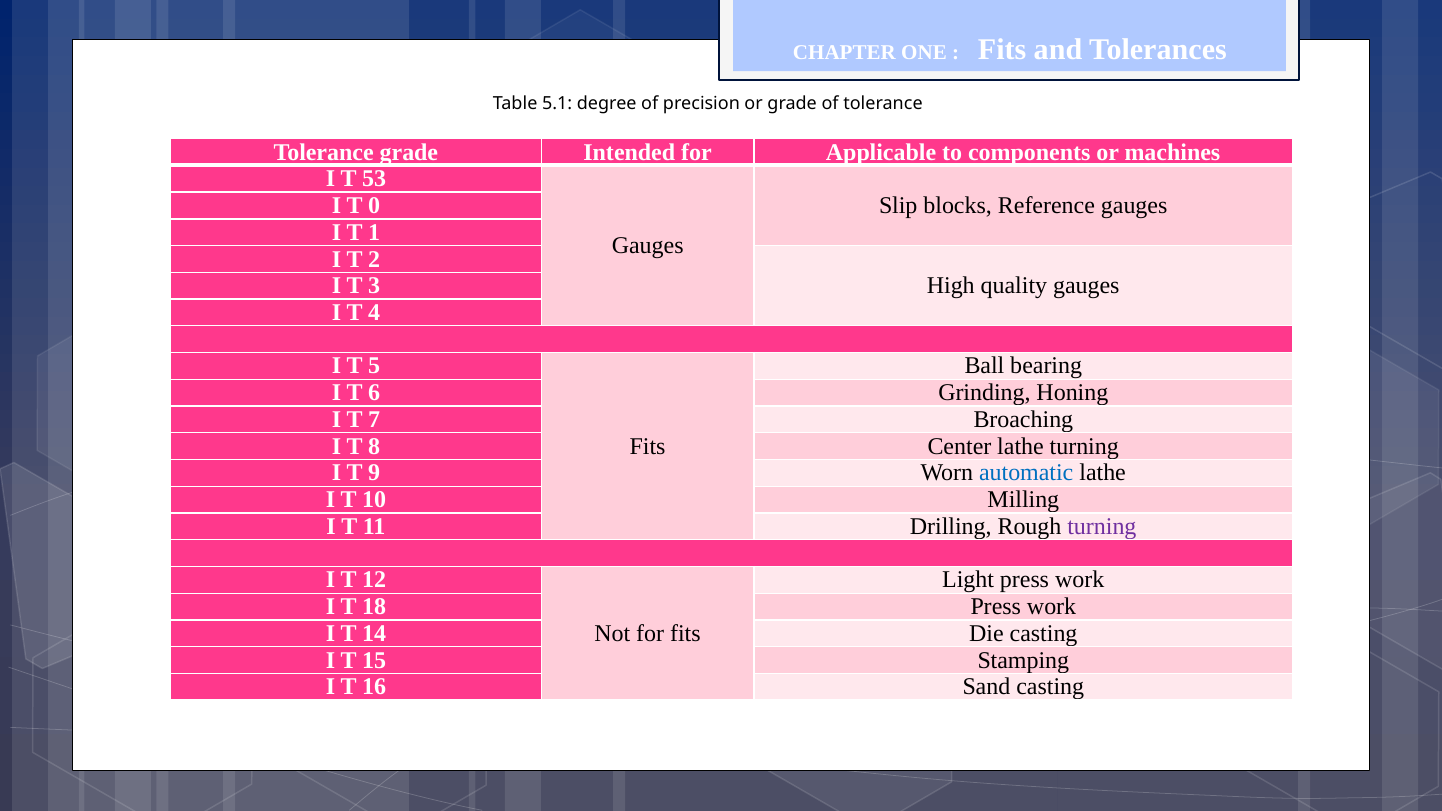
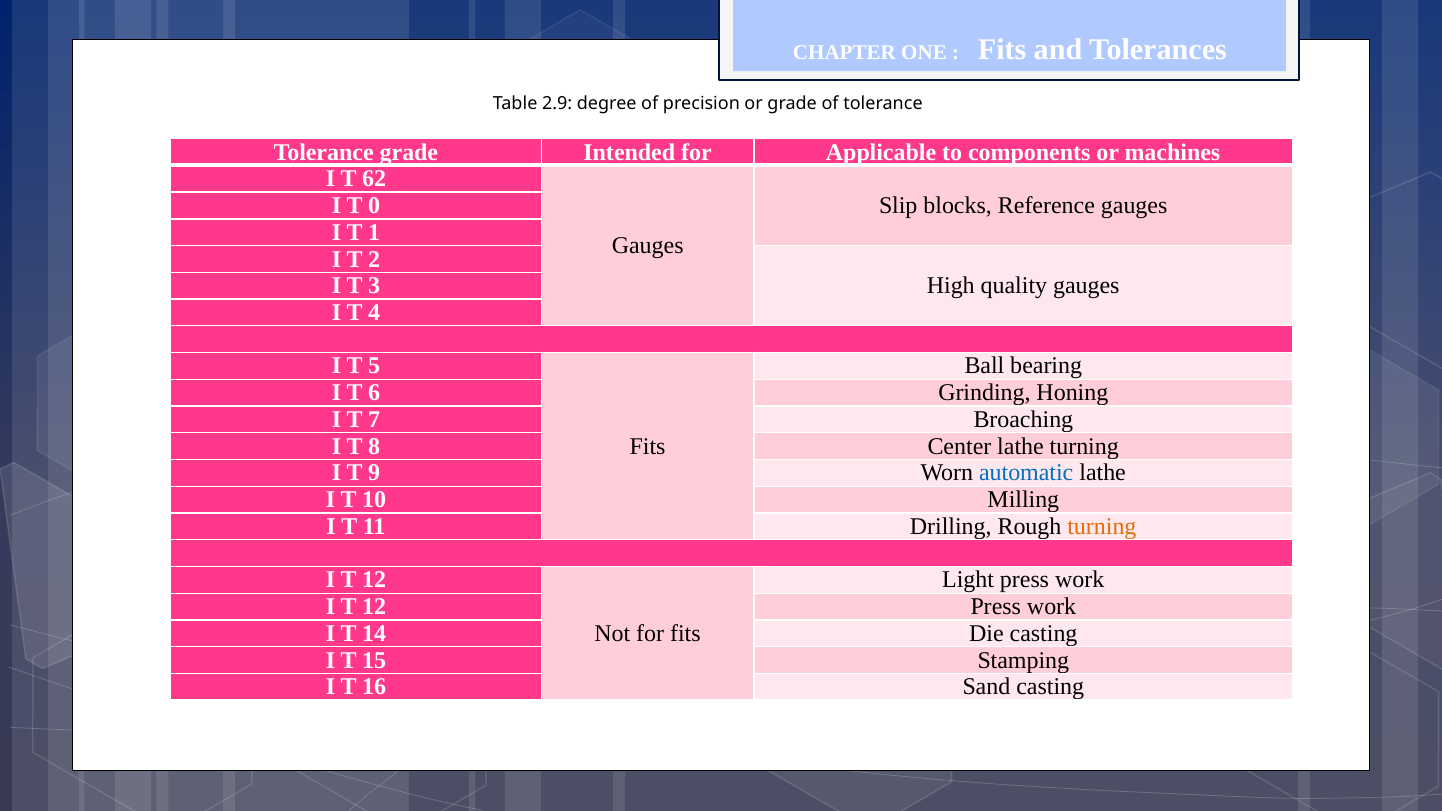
5.1: 5.1 -> 2.9
53: 53 -> 62
turning at (1102, 527) colour: purple -> orange
18 at (374, 607): 18 -> 12
